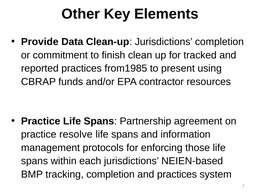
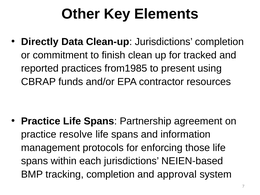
Provide: Provide -> Directly
and practices: practices -> approval
